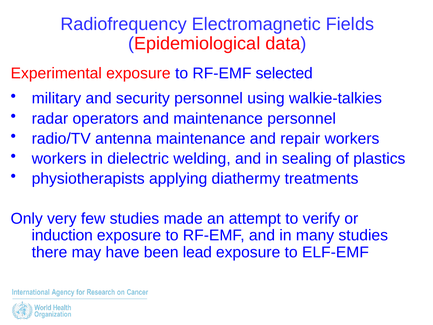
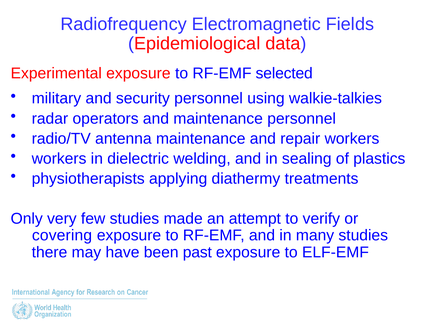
induction: induction -> covering
lead: lead -> past
